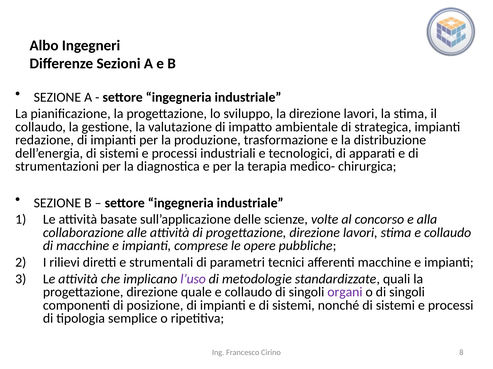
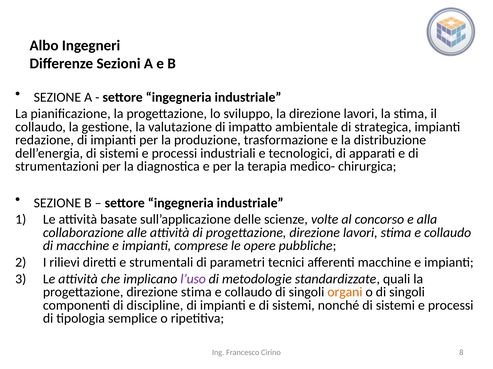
direzione quale: quale -> stima
organi colour: purple -> orange
posizione: posizione -> discipline
